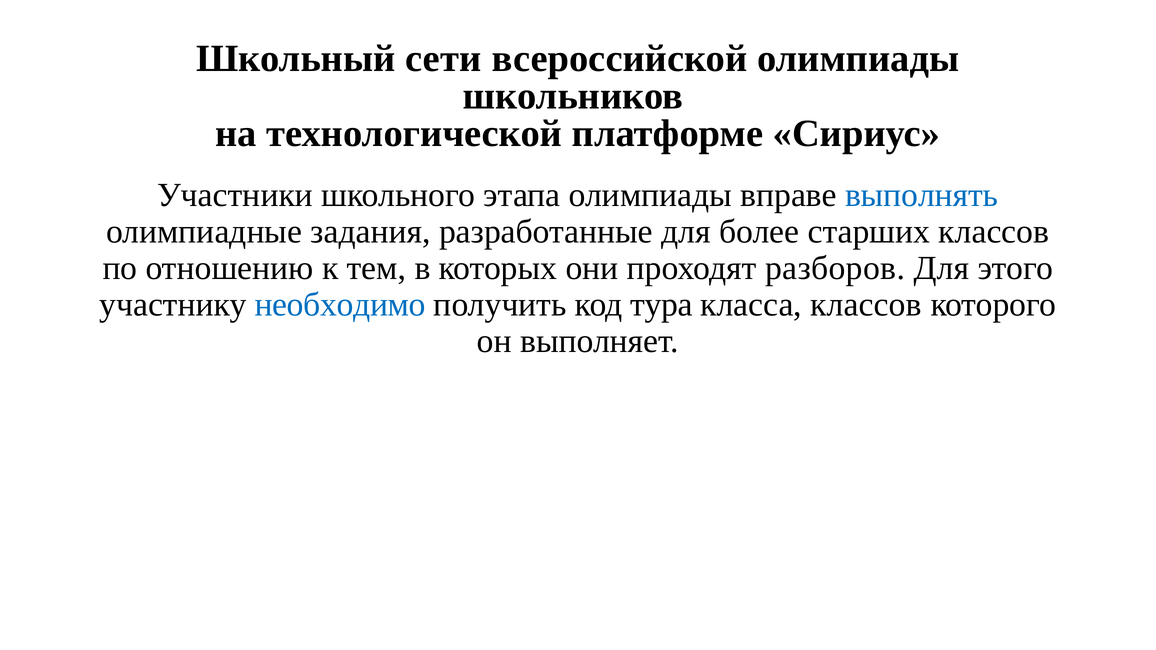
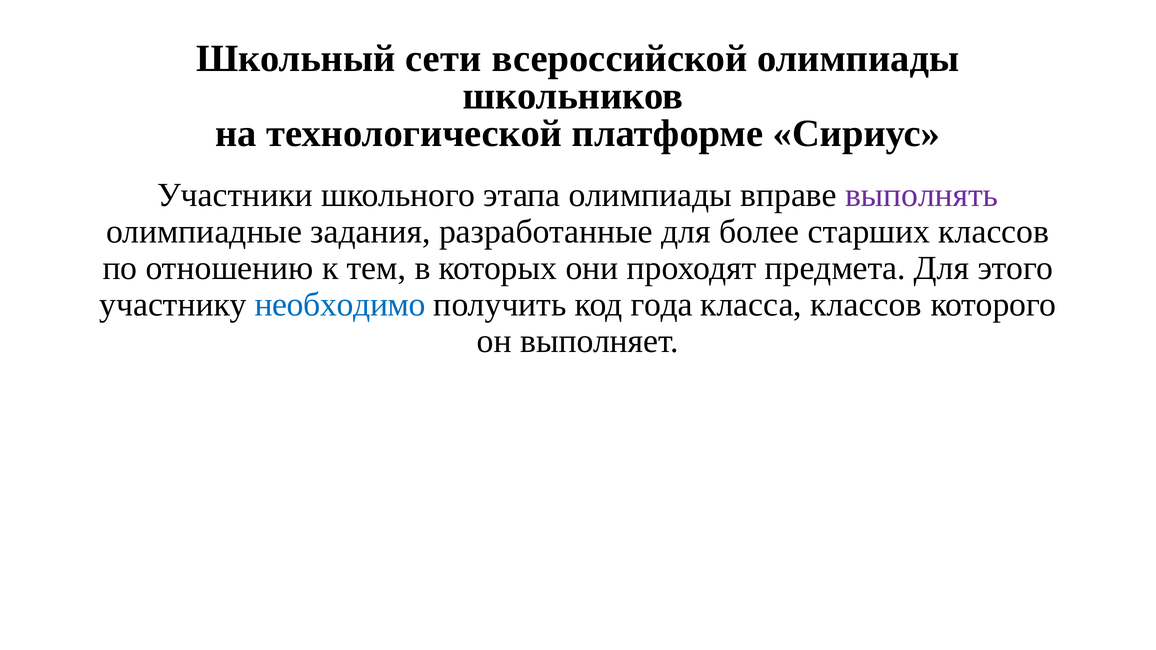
выполнять colour: blue -> purple
разборов: разборов -> предмета
тура: тура -> года
